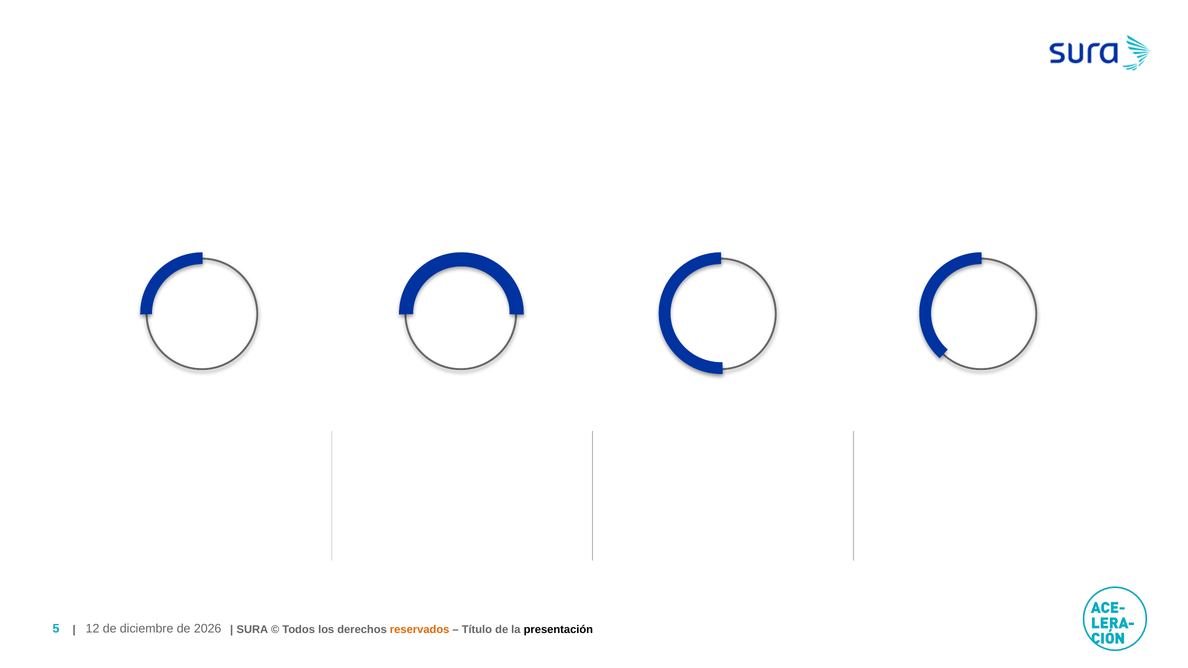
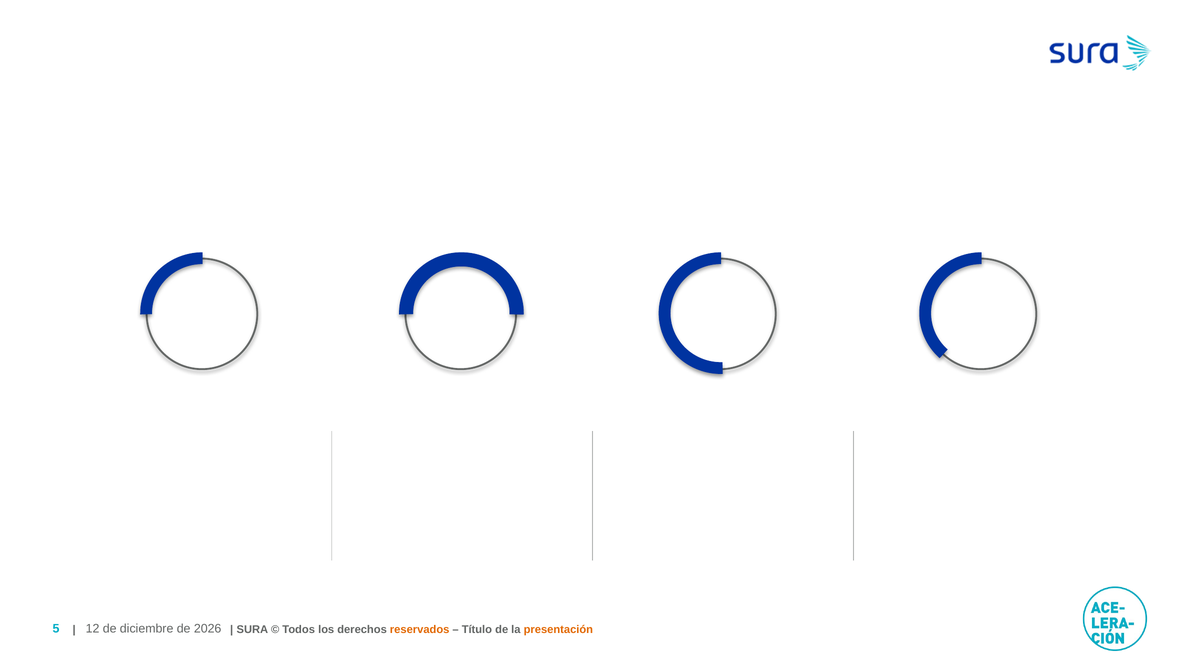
presentación colour: black -> orange
